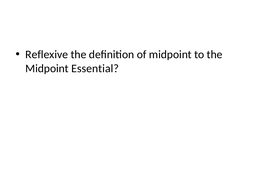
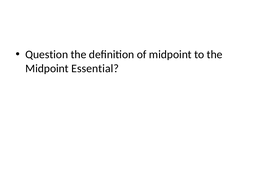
Reflexive: Reflexive -> Question
